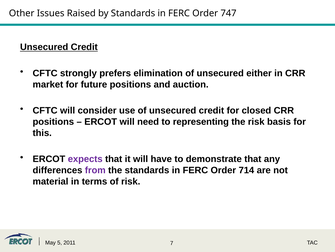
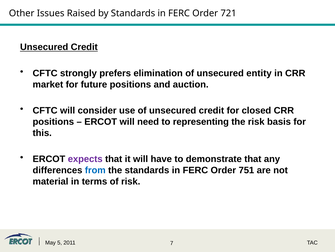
747: 747 -> 721
either: either -> entity
from colour: purple -> blue
714: 714 -> 751
